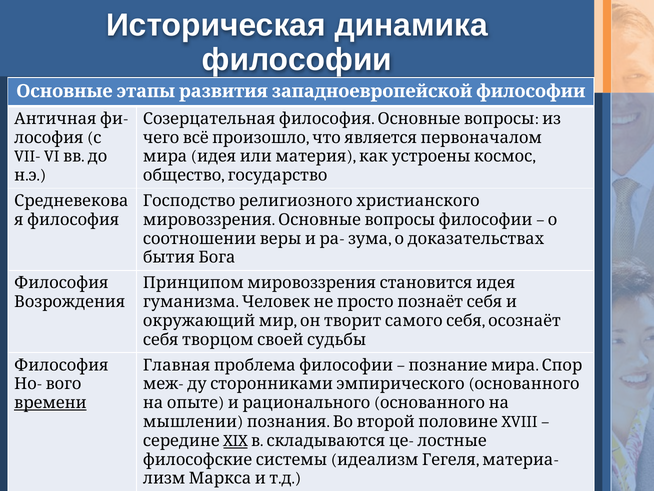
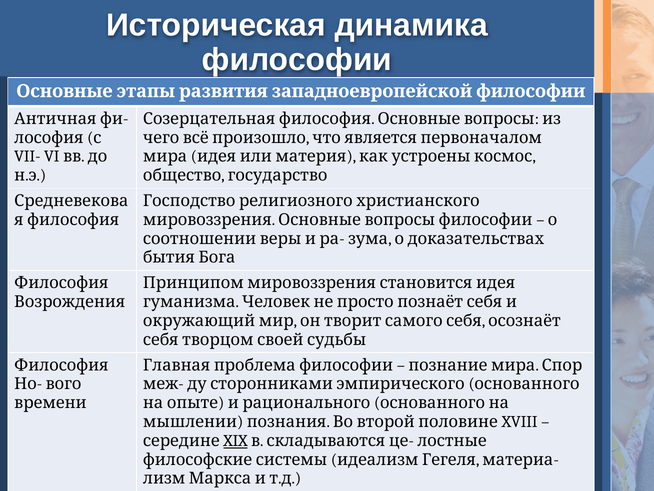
времени underline: present -> none
